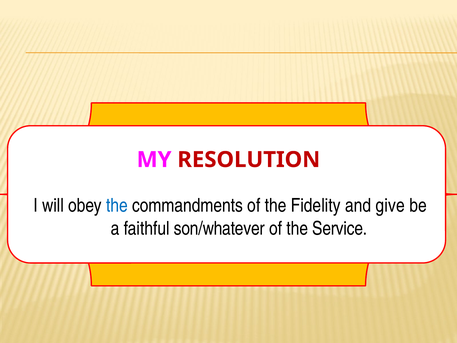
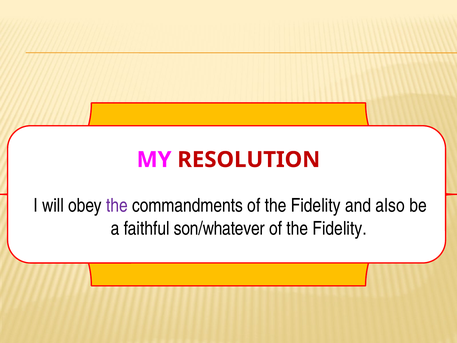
the at (117, 205) colour: blue -> purple
give: give -> also
Service at (340, 228): Service -> Fidelity
